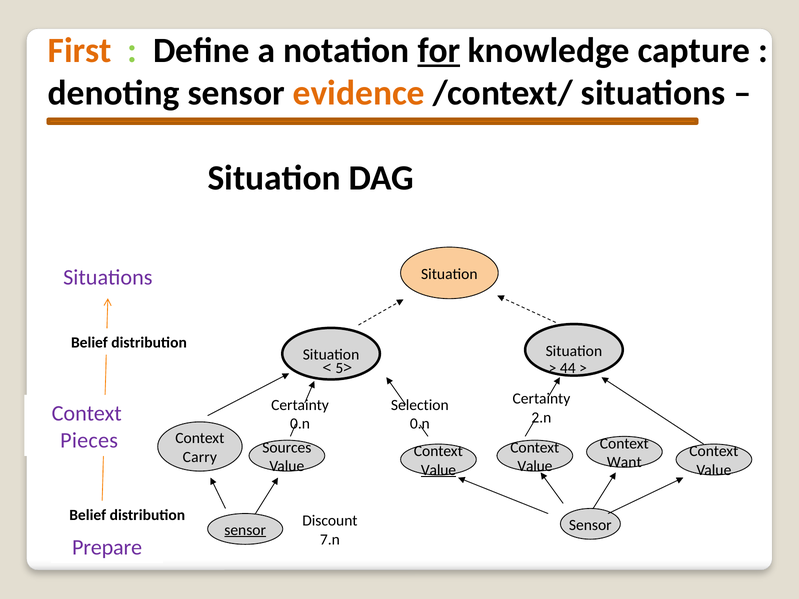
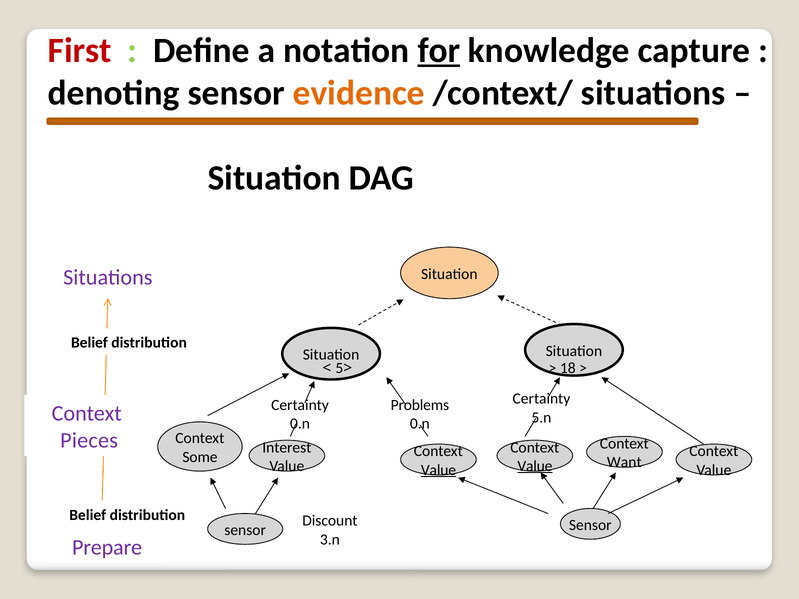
First colour: orange -> red
44: 44 -> 18
Selection: Selection -> Problems
2.n: 2.n -> 5.n
Sources: Sources -> Interest
Carry: Carry -> Some
Value at (535, 466) underline: none -> present
sensor at (245, 530) underline: present -> none
7.n: 7.n -> 3.n
